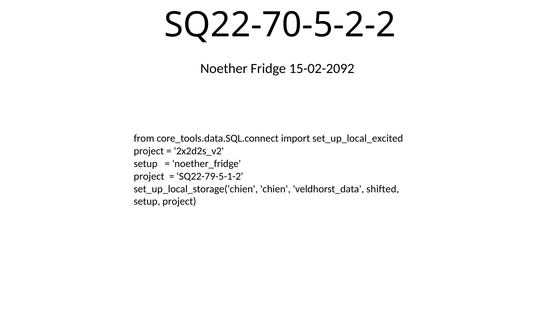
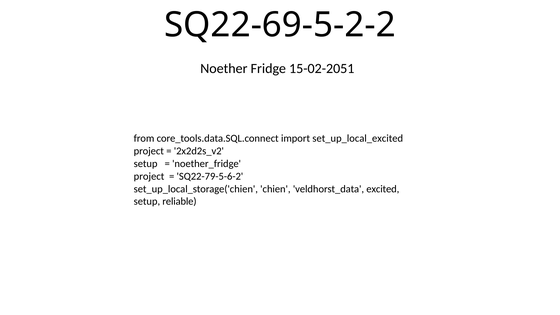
SQ22-70-5-2-2: SQ22-70-5-2-2 -> SQ22-69-5-2-2
15-02-2092: 15-02-2092 -> 15-02-2051
SQ22-79-5-1-2: SQ22-79-5-1-2 -> SQ22-79-5-6-2
shifted: shifted -> excited
setup project: project -> reliable
